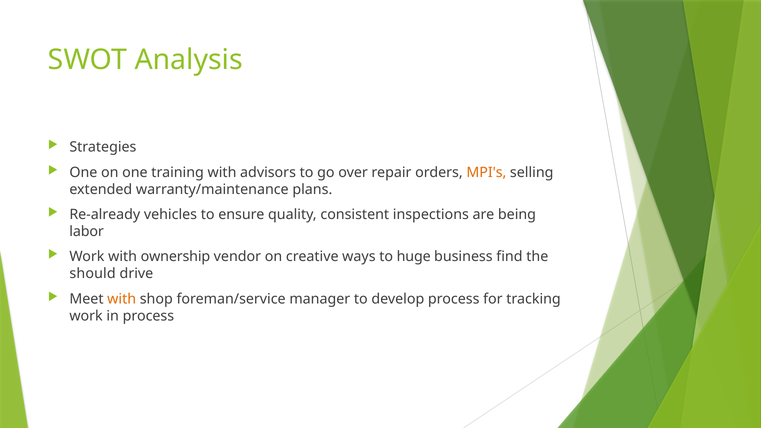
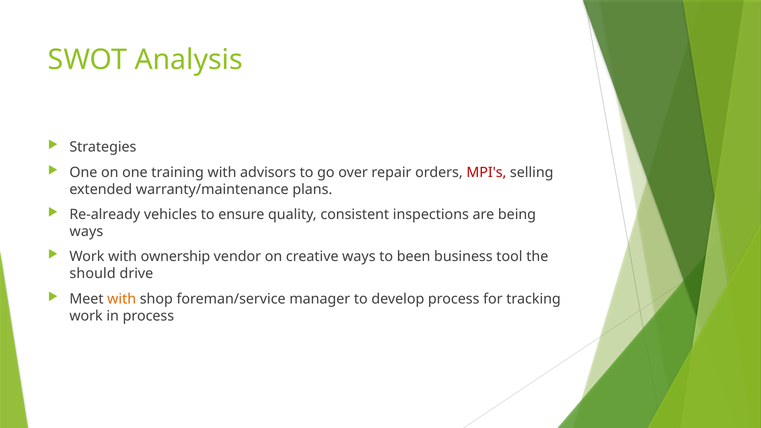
MPI's colour: orange -> red
labor at (87, 232): labor -> ways
huge: huge -> been
find: find -> tool
